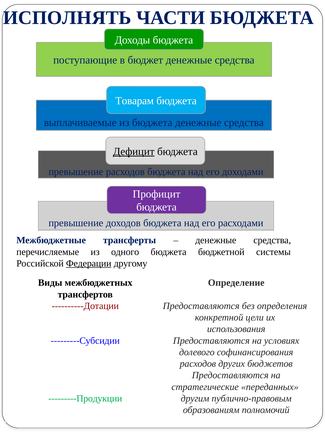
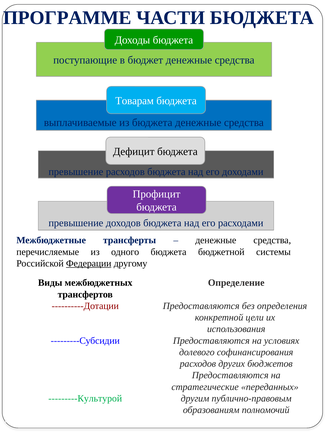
ИСПОЛНЯТЬ: ИСПОЛНЯТЬ -> ПРОГРАММЕ
Дефицит underline: present -> none
---------Продукции: ---------Продукции -> ---------Культурой
